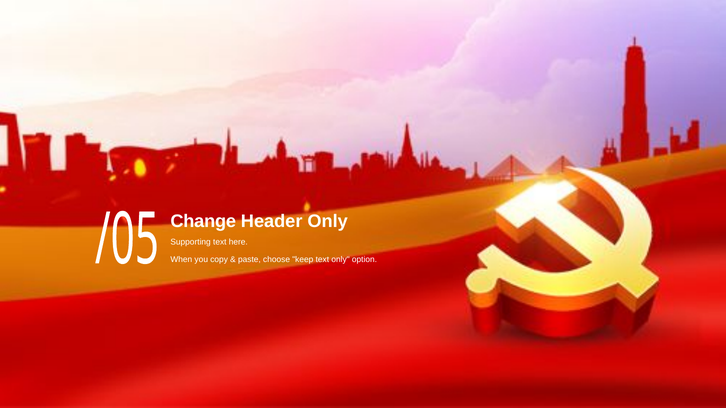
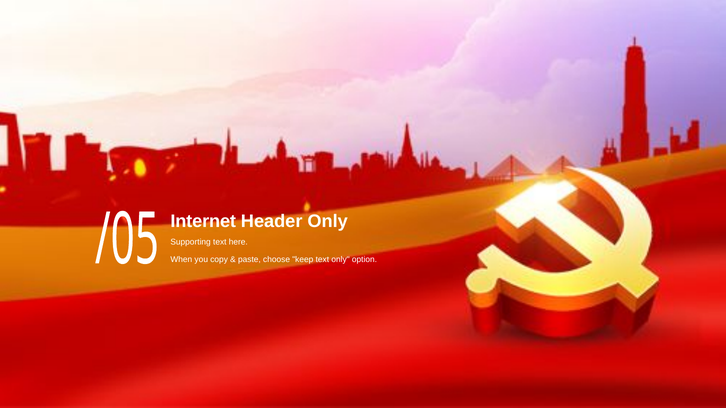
Change: Change -> Internet
